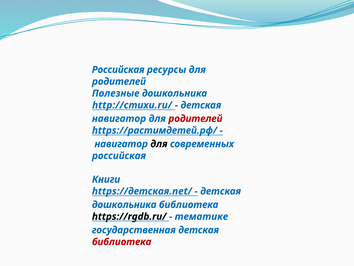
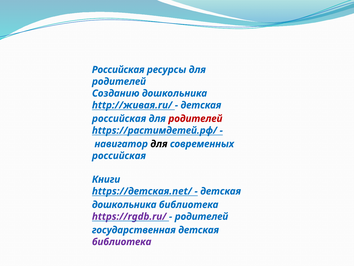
Полезные: Полезные -> Созданию
http://стихи.ru/: http://стихи.ru/ -> http://живая.ru/
навигатор at (119, 118): навигатор -> российская
https://rgdb.ru/ colour: black -> purple
тематике at (201, 216): тематике -> родителей
библиотека at (122, 241) colour: red -> purple
